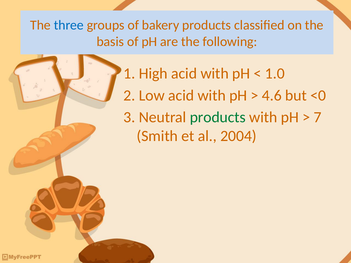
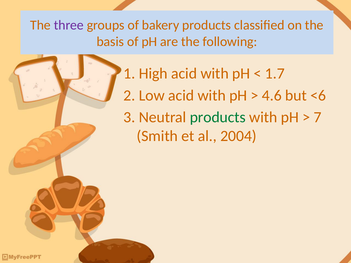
three colour: blue -> purple
1.0: 1.0 -> 1.7
<0: <0 -> <6
